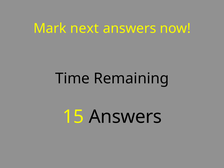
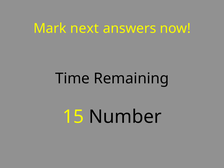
15 Answers: Answers -> Number
